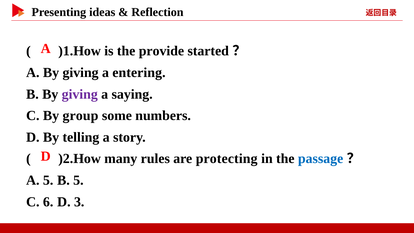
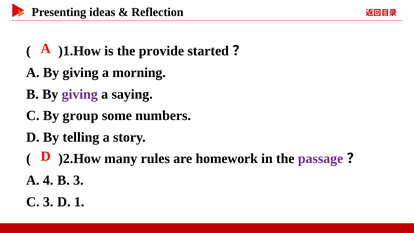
entering: entering -> morning
protecting: protecting -> homework
passage colour: blue -> purple
A 5: 5 -> 4
B 5: 5 -> 3
C 6: 6 -> 3
3: 3 -> 1
